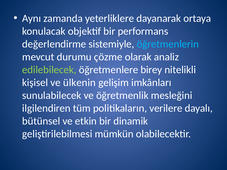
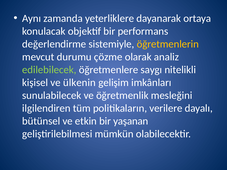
öğretmenlerin colour: light blue -> yellow
birey: birey -> saygı
dinamik: dinamik -> yaşanan
